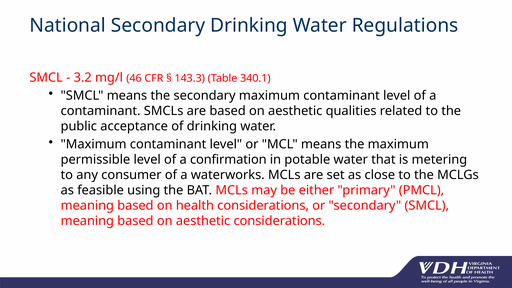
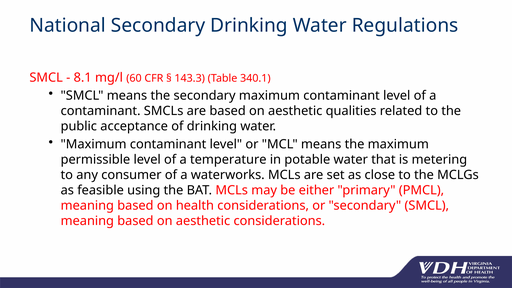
3.2: 3.2 -> 8.1
46: 46 -> 60
confirmation: confirmation -> temperature
